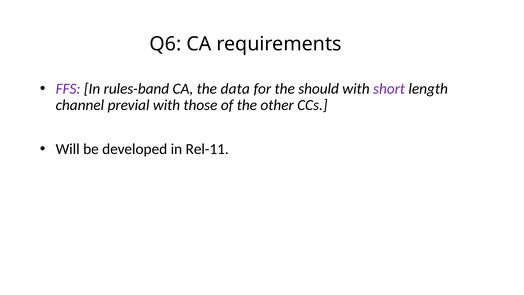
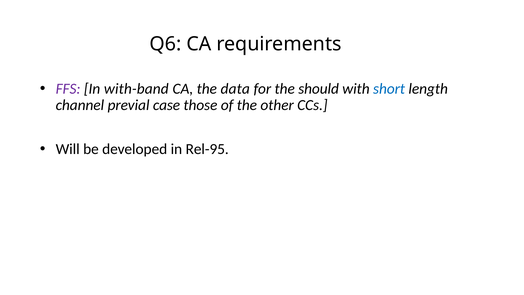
rules-band: rules-band -> with-band
short colour: purple -> blue
previal with: with -> case
Rel-11: Rel-11 -> Rel-95
